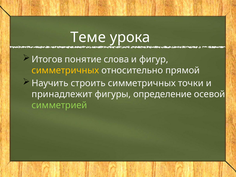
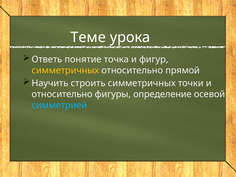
Итогов: Итогов -> Ответь
слова: слова -> точка
принадлежит at (62, 94): принадлежит -> относительно
симметрией colour: light green -> light blue
